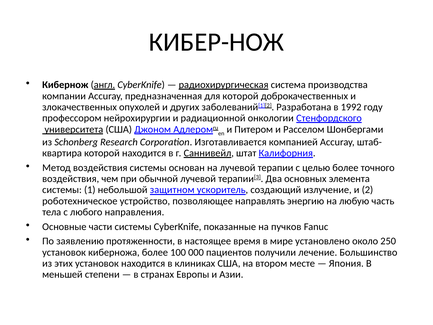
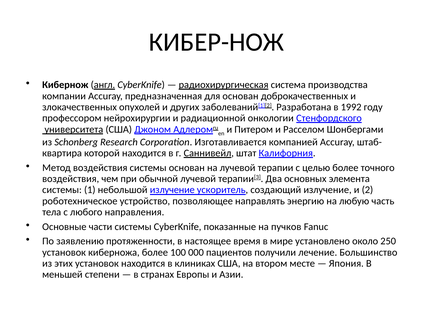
для которой: которой -> основан
небольшой защитном: защитном -> излучение
